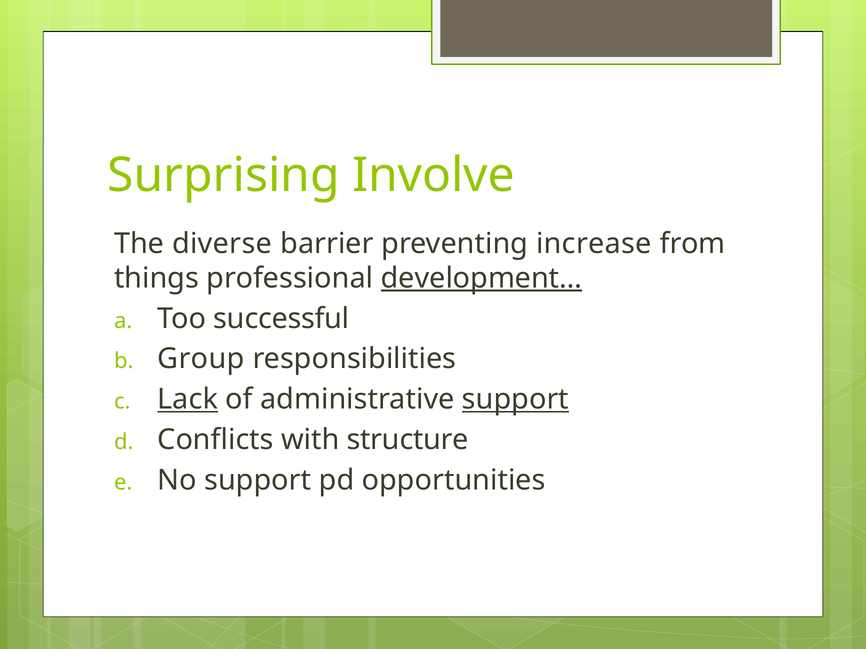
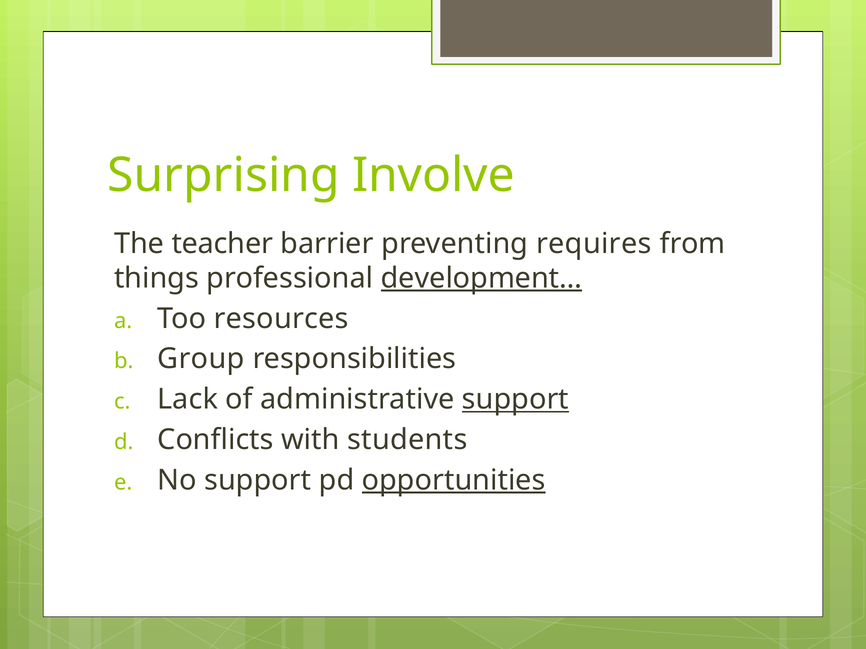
diverse: diverse -> teacher
increase: increase -> requires
successful: successful -> resources
Lack underline: present -> none
structure: structure -> students
opportunities underline: none -> present
